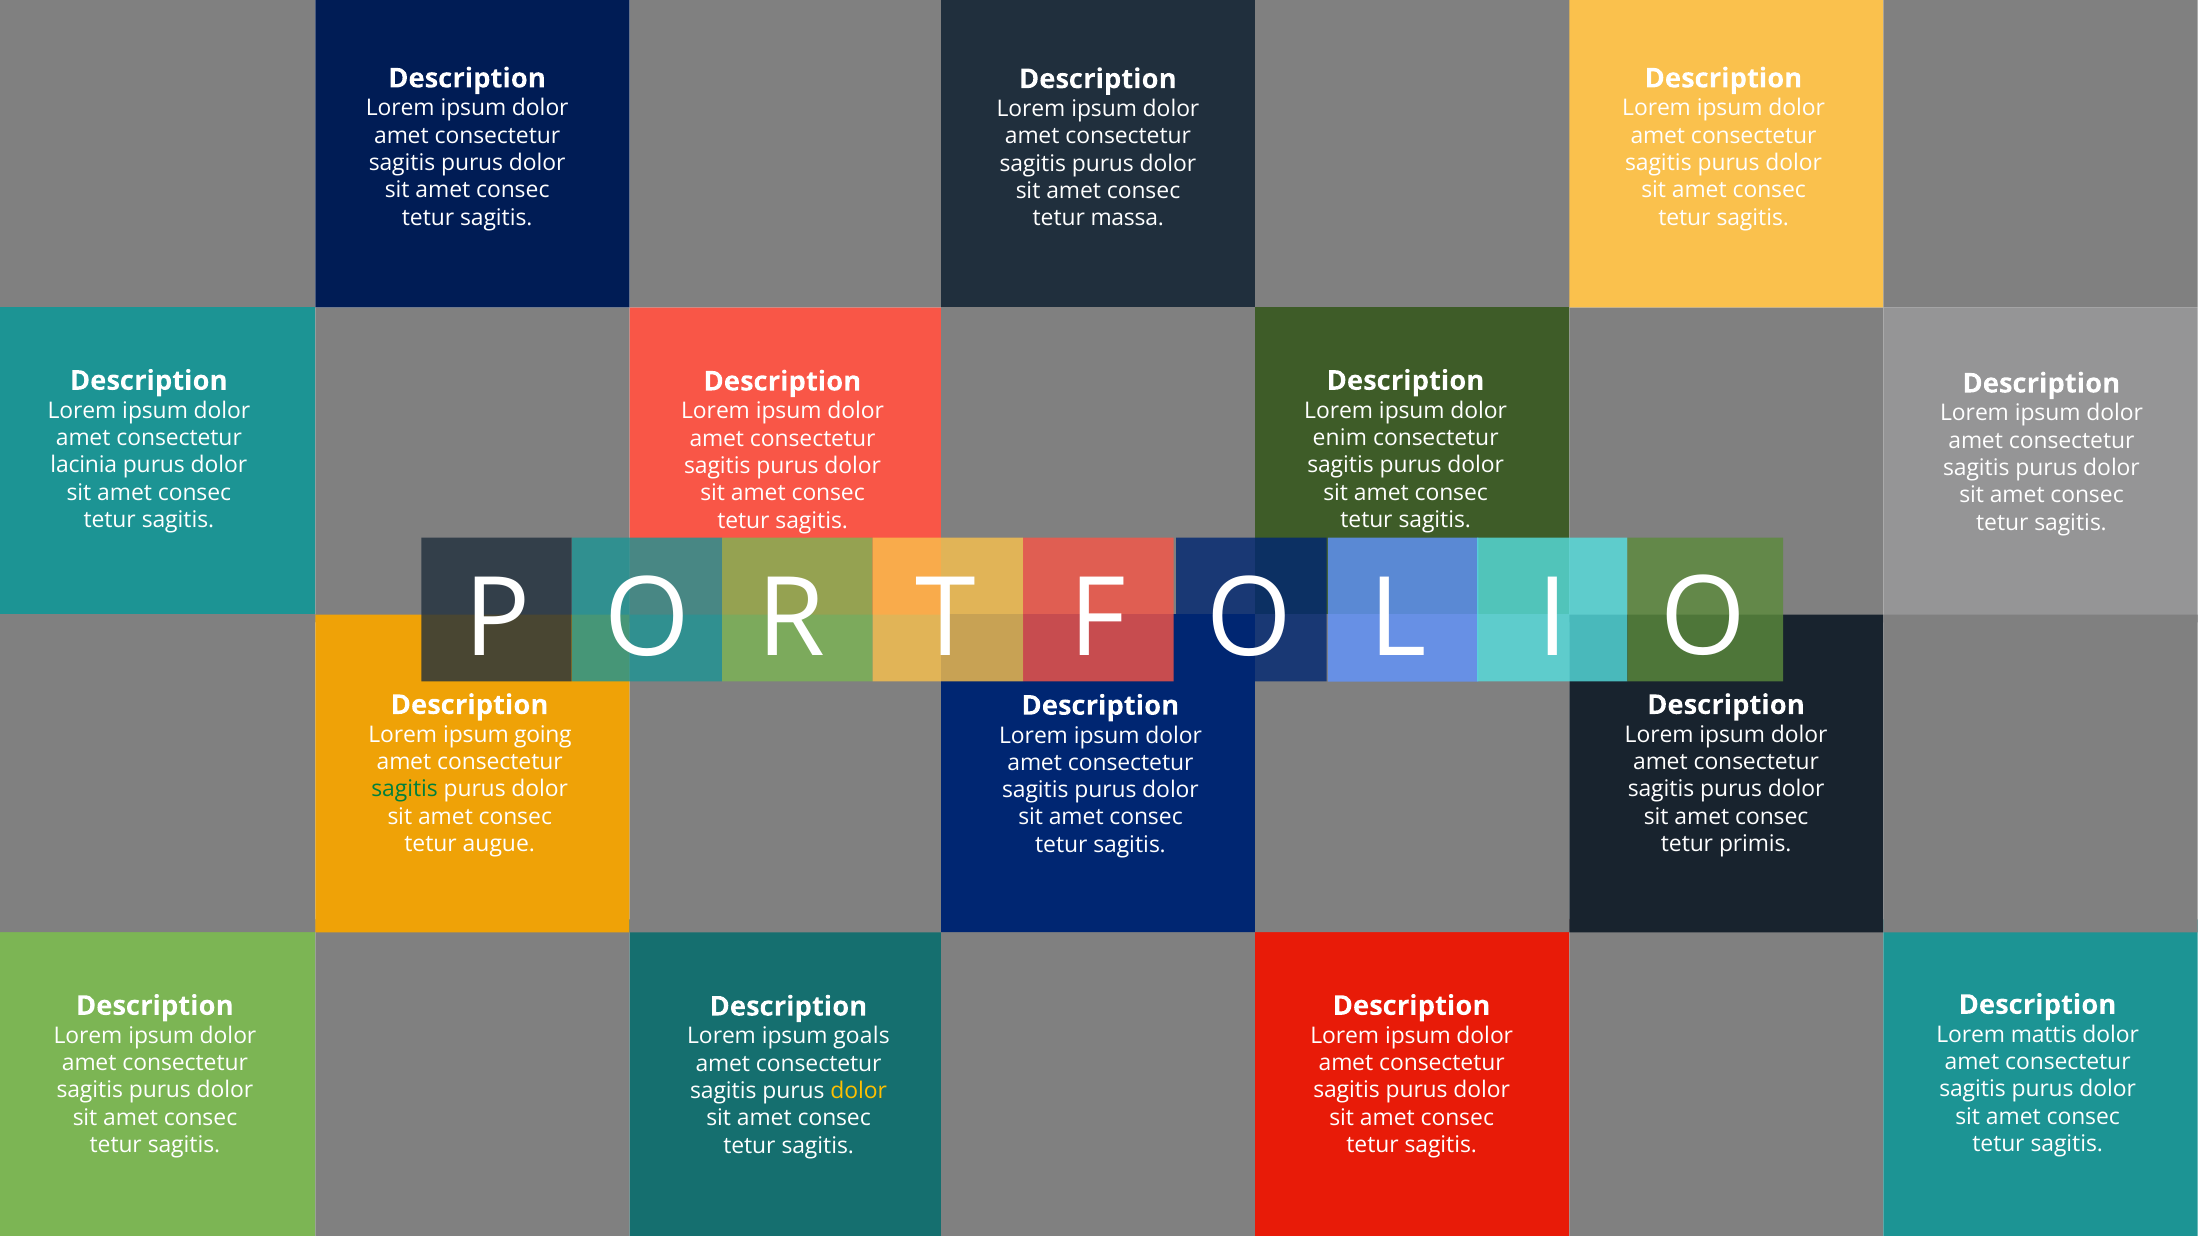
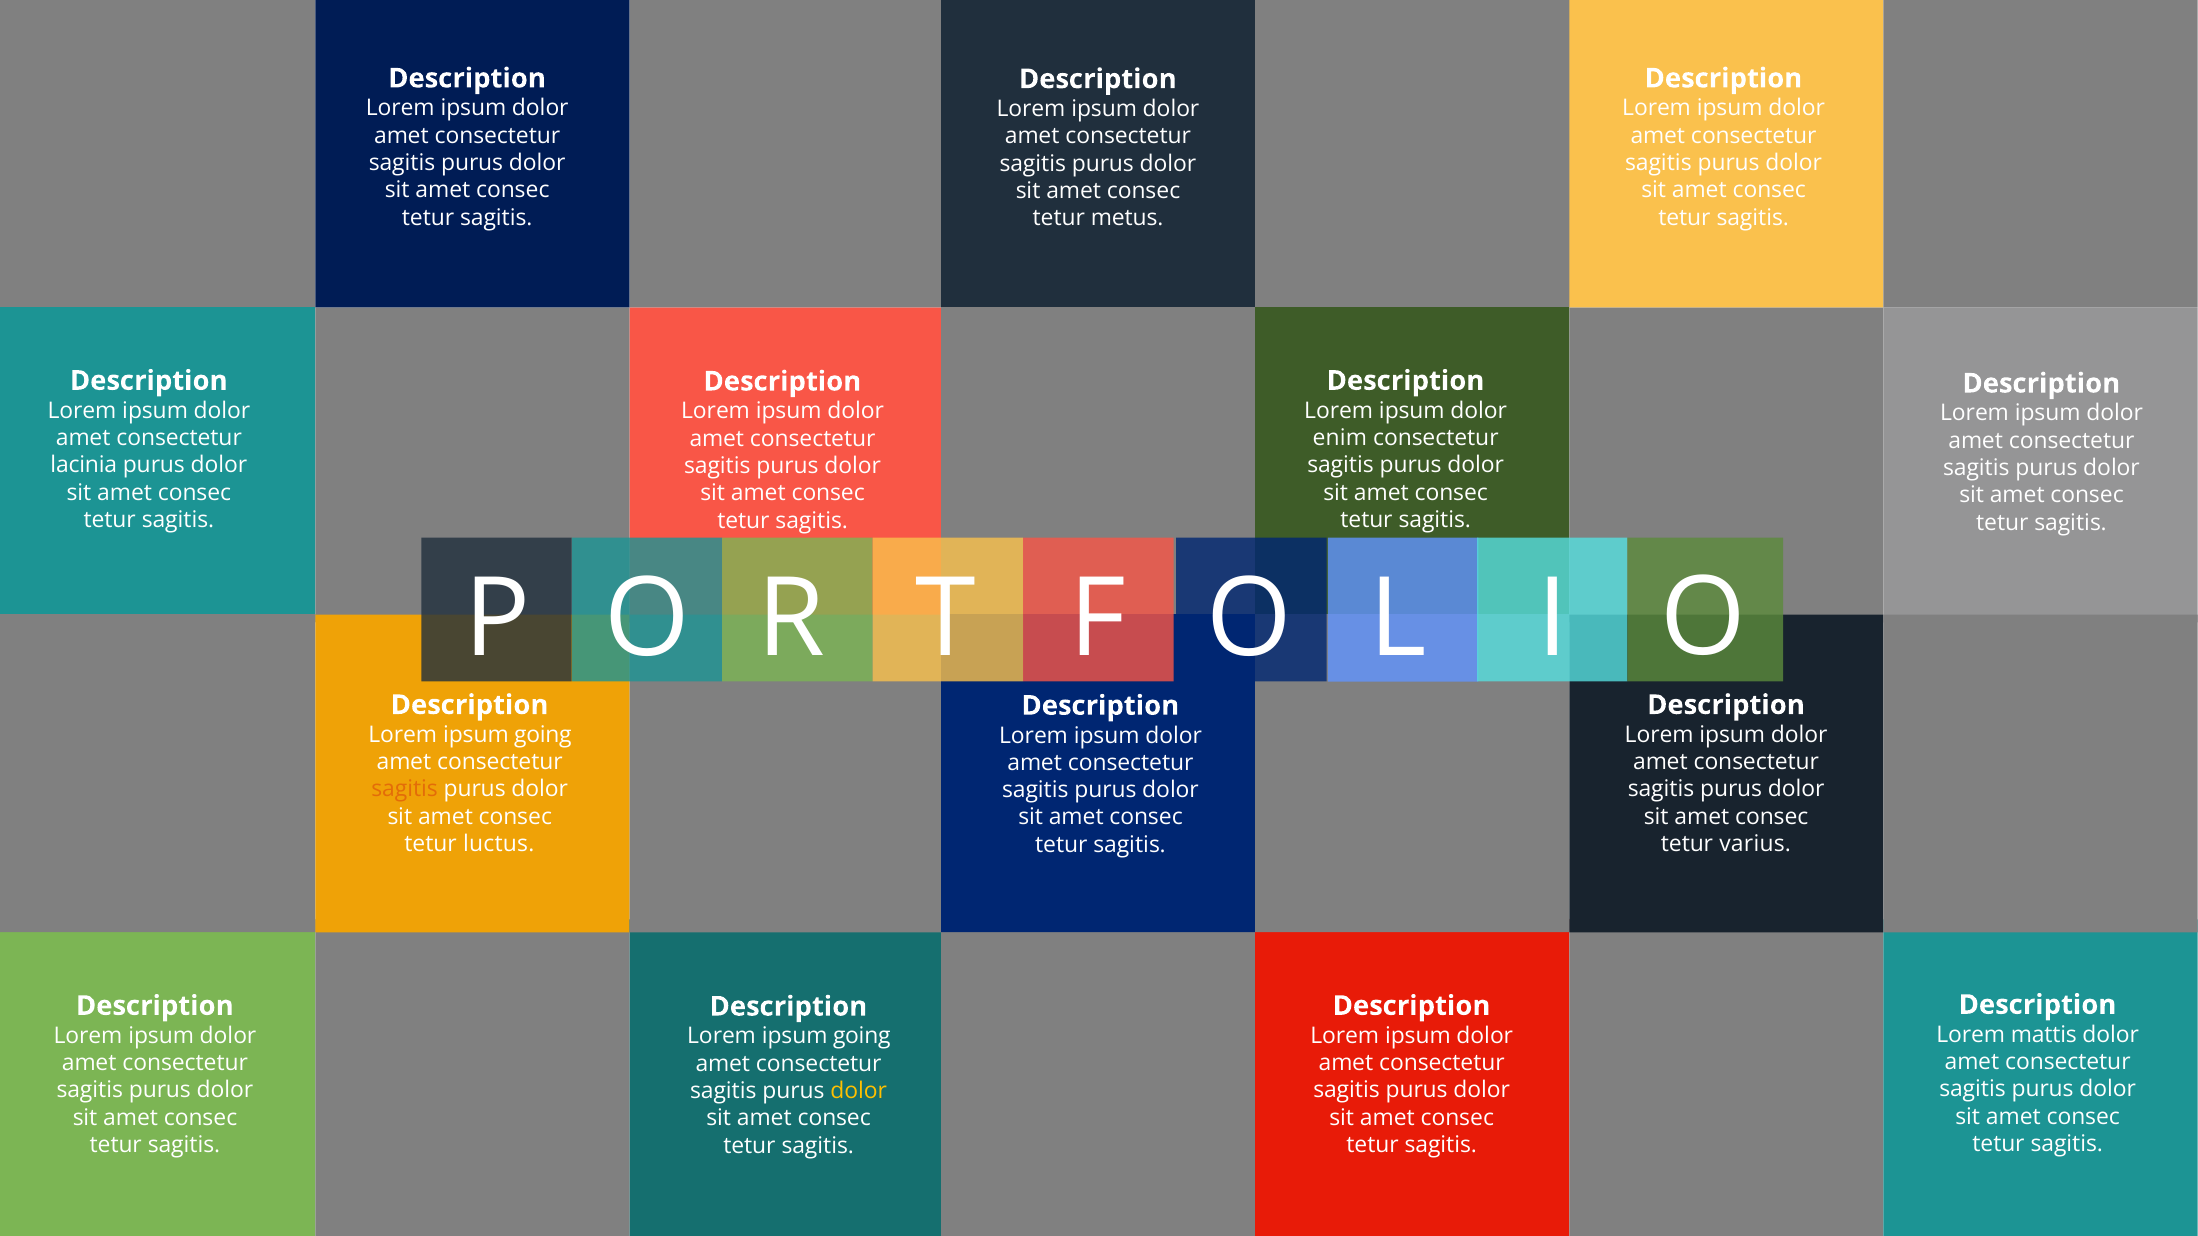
massa: massa -> metus
sagitis at (405, 790) colour: green -> orange
augue: augue -> luctus
primis: primis -> varius
goals at (862, 1037): goals -> going
